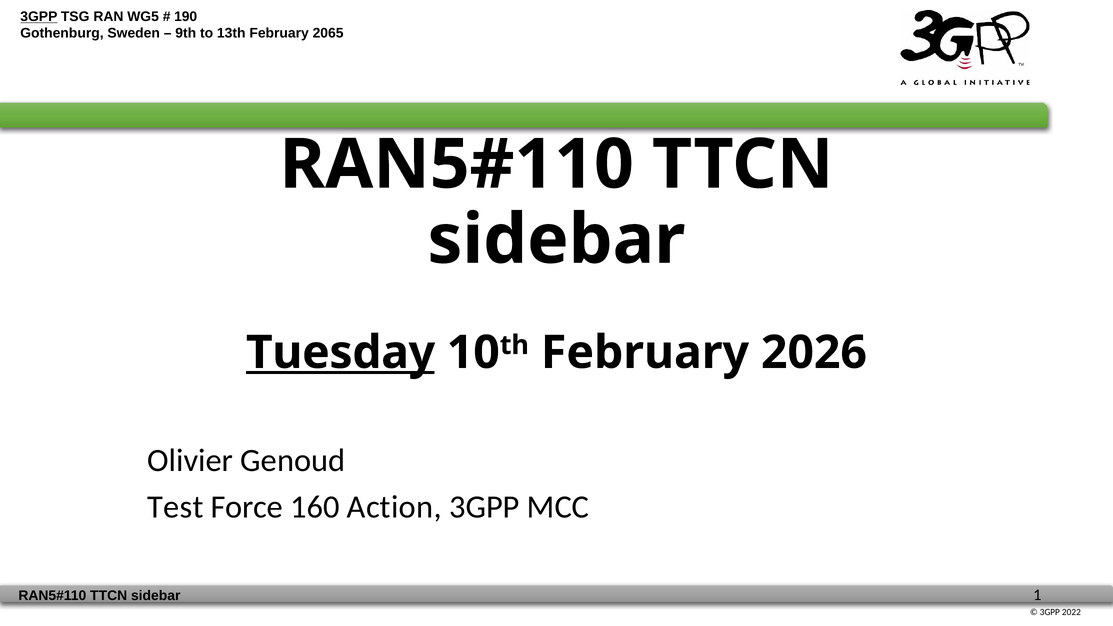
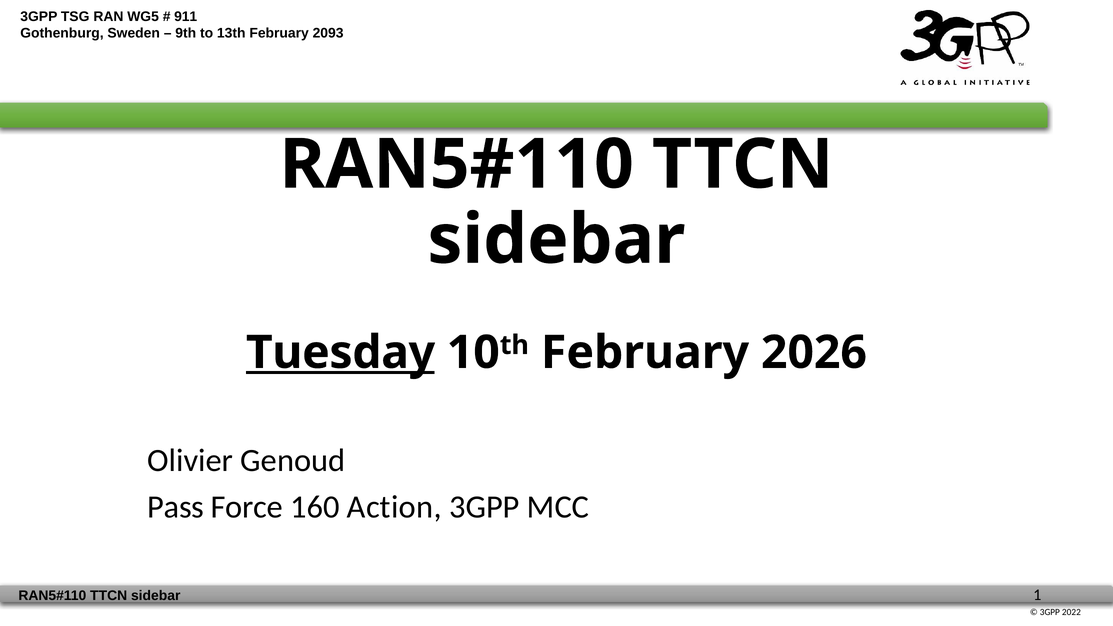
3GPP at (39, 17) underline: present -> none
190: 190 -> 911
2065: 2065 -> 2093
Test: Test -> Pass
